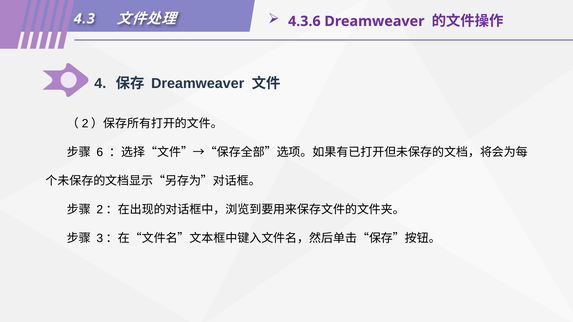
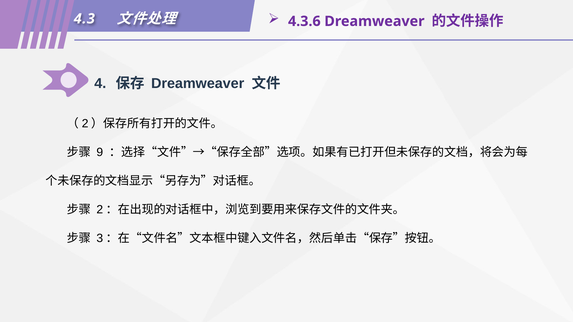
6: 6 -> 9
